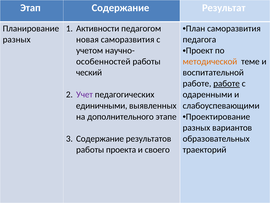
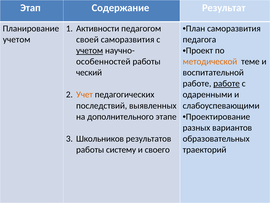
разных at (17, 39): разных -> учетом
новая: новая -> своей
учетом at (90, 50) underline: none -> present
Учет colour: purple -> orange
единичными: единичными -> последствий
Содержание at (100, 138): Содержание -> Школьников
проекта: проекта -> систему
